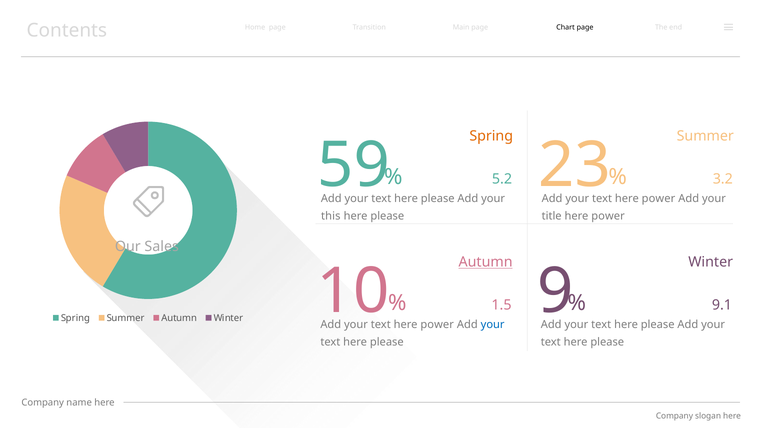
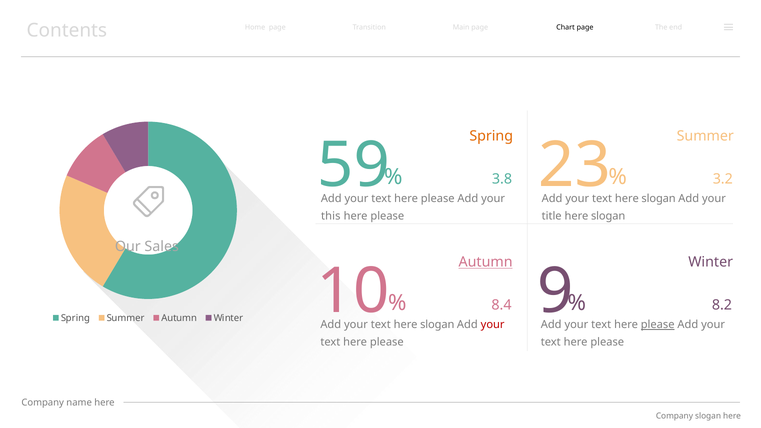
5.2: 5.2 -> 3.8
power at (658, 199): power -> slogan
power at (608, 216): power -> slogan
1.5: 1.5 -> 8.4
9.1: 9.1 -> 8.2
power at (437, 325): power -> slogan
your at (493, 325) colour: blue -> red
please at (658, 325) underline: none -> present
